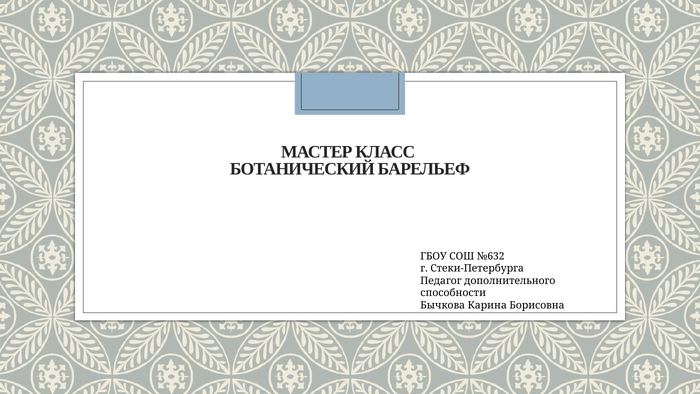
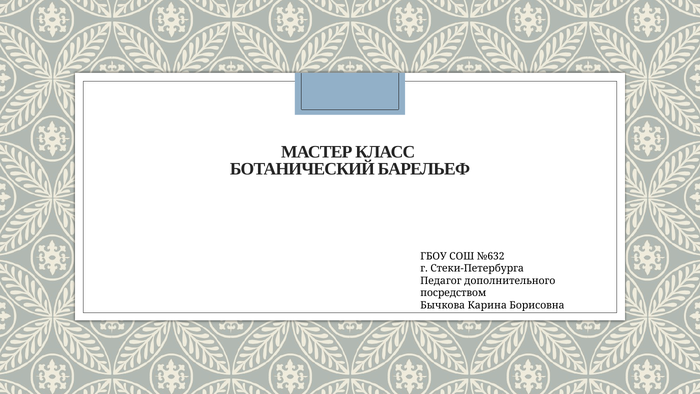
способности: способности -> посредством
